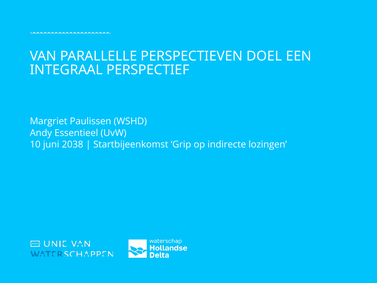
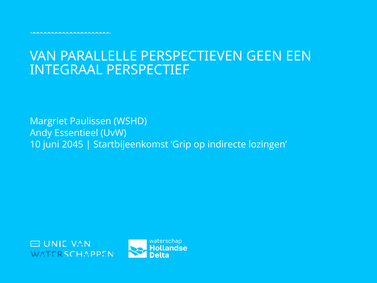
DOEL: DOEL -> GEEN
2038: 2038 -> 2045
